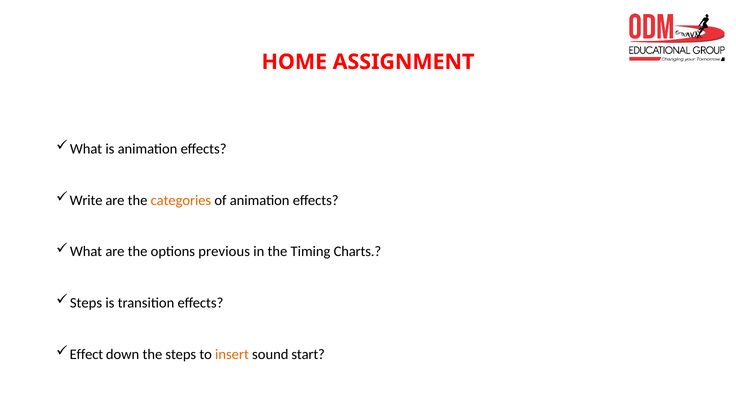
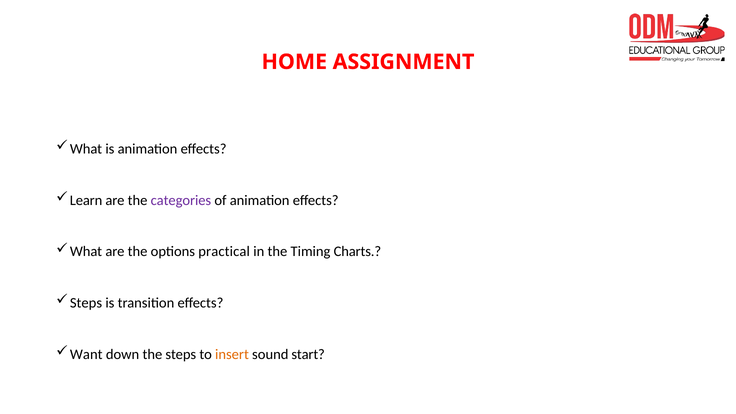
Write: Write -> Learn
categories colour: orange -> purple
previous: previous -> practical
Effect: Effect -> Want
